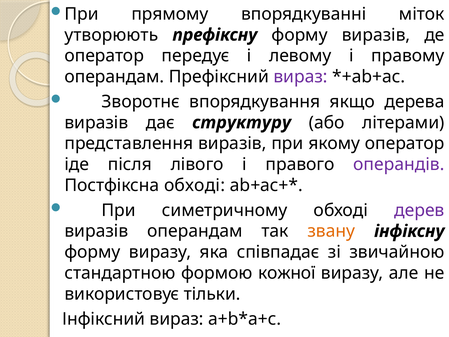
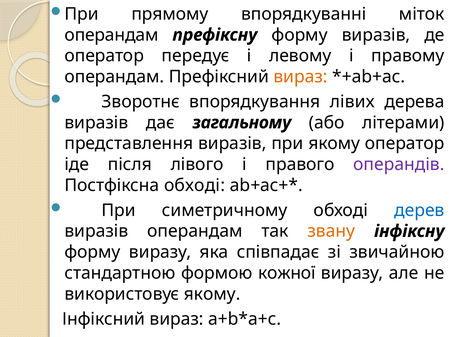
утворюють at (111, 35): утворюють -> операндам
вираз at (301, 77) colour: purple -> orange
якщо: якщо -> лівих
структуру: структуру -> загальному
дерев colour: purple -> blue
використовує тільки: тільки -> якому
